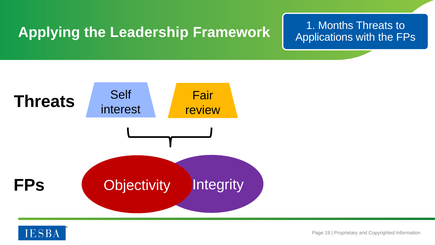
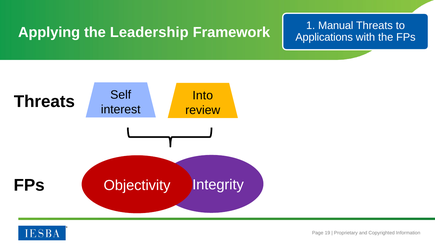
Months: Months -> Manual
Fair: Fair -> Into
